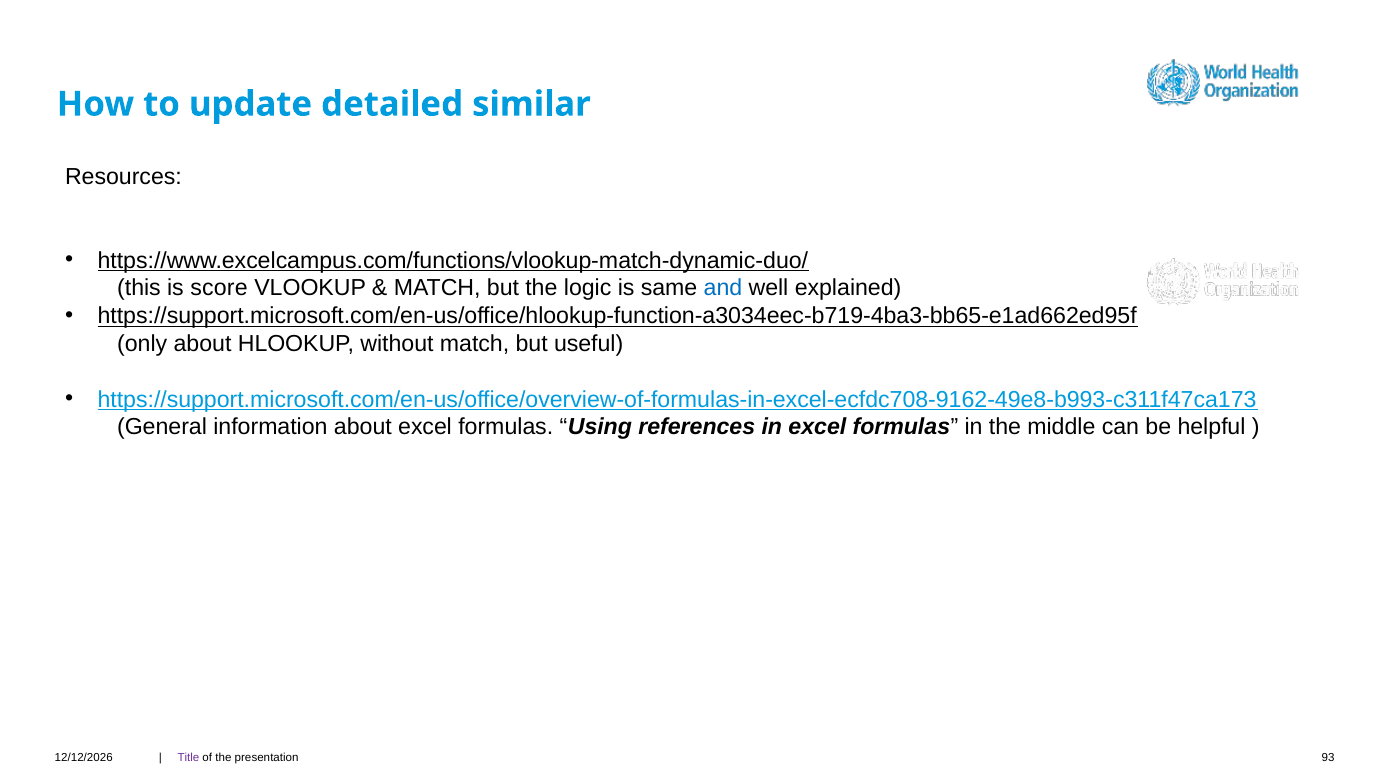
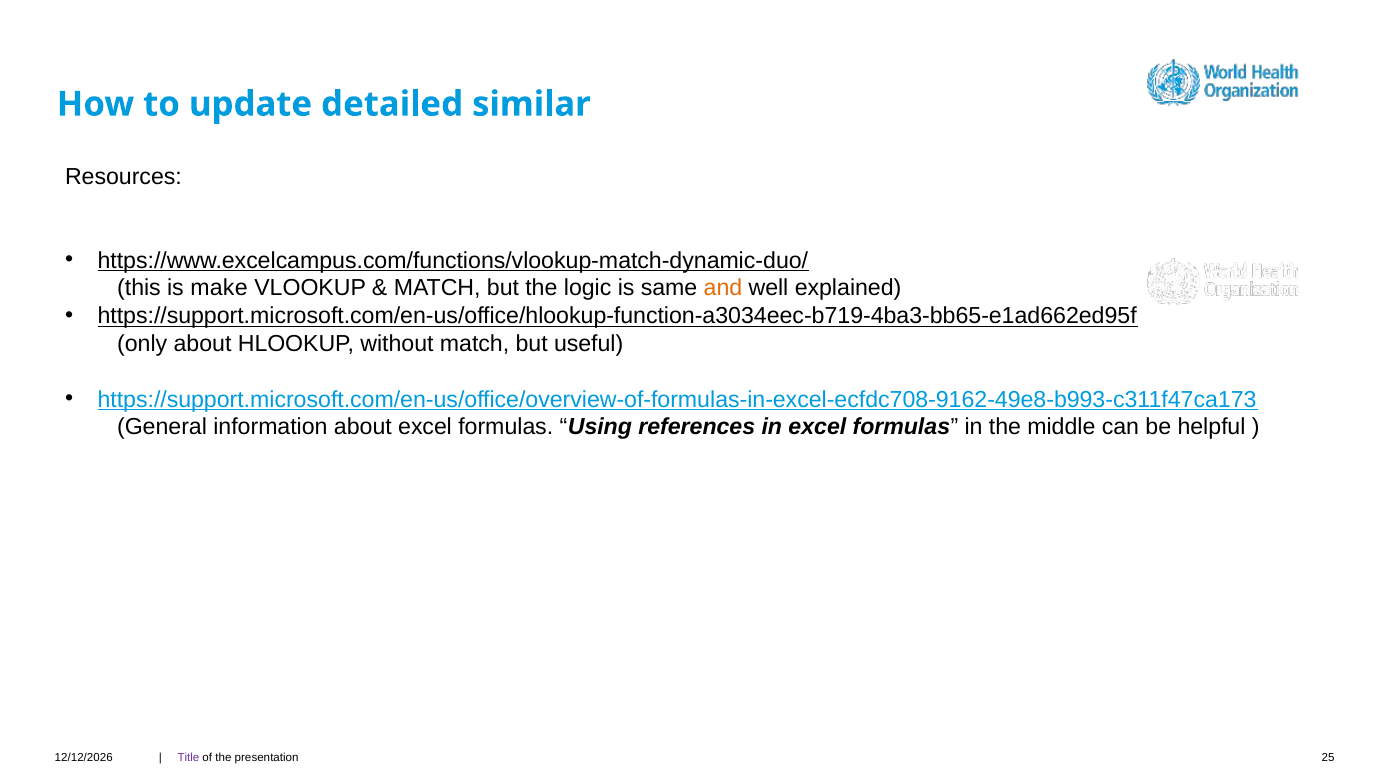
score: score -> make
and colour: blue -> orange
93: 93 -> 25
